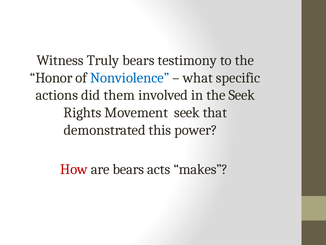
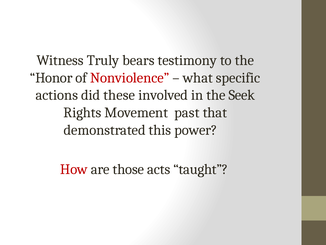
Nonviolence colour: blue -> red
them: them -> these
Movement seek: seek -> past
are bears: bears -> those
makes: makes -> taught
